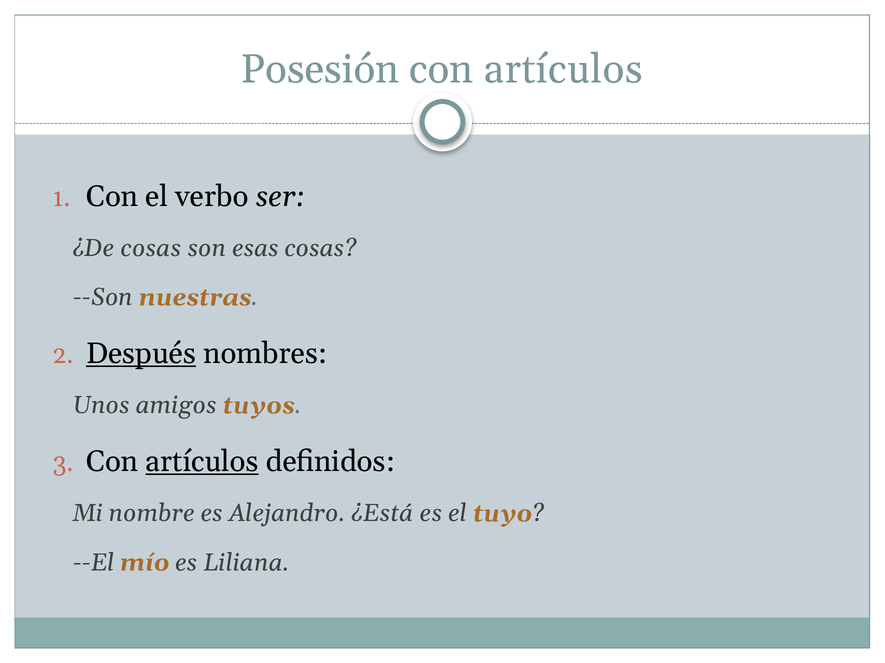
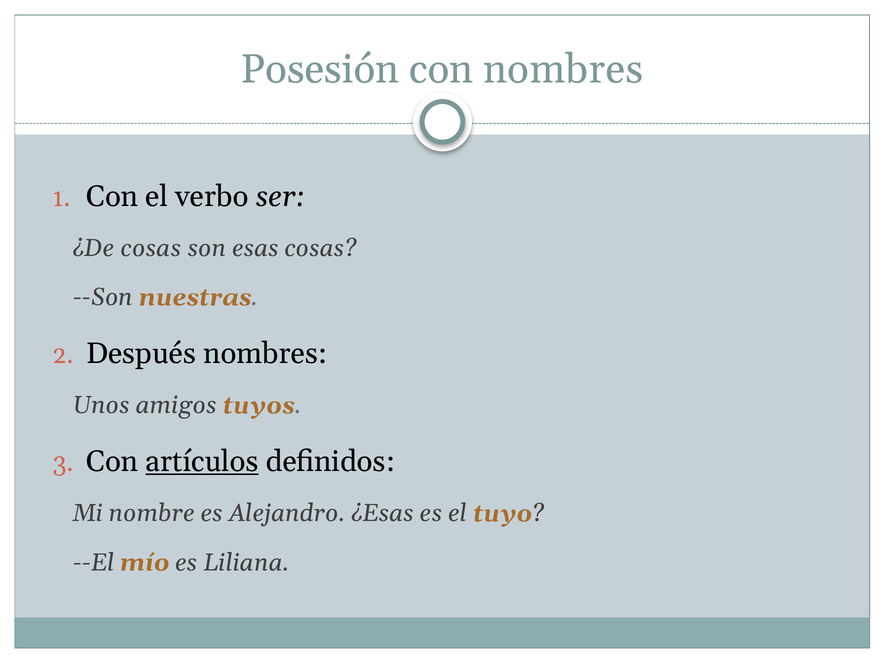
Posesión con artículos: artículos -> nombres
Después underline: present -> none
¿Está: ¿Está -> ¿Esas
